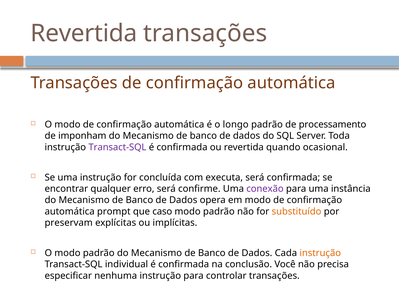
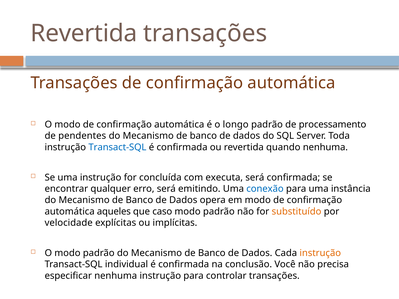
imponham: imponham -> pendentes
Transact-SQL at (117, 147) colour: purple -> blue
quando ocasional: ocasional -> nenhuma
confirme: confirme -> emitindo
conexão colour: purple -> blue
prompt: prompt -> aqueles
preservam: preservam -> velocidade
